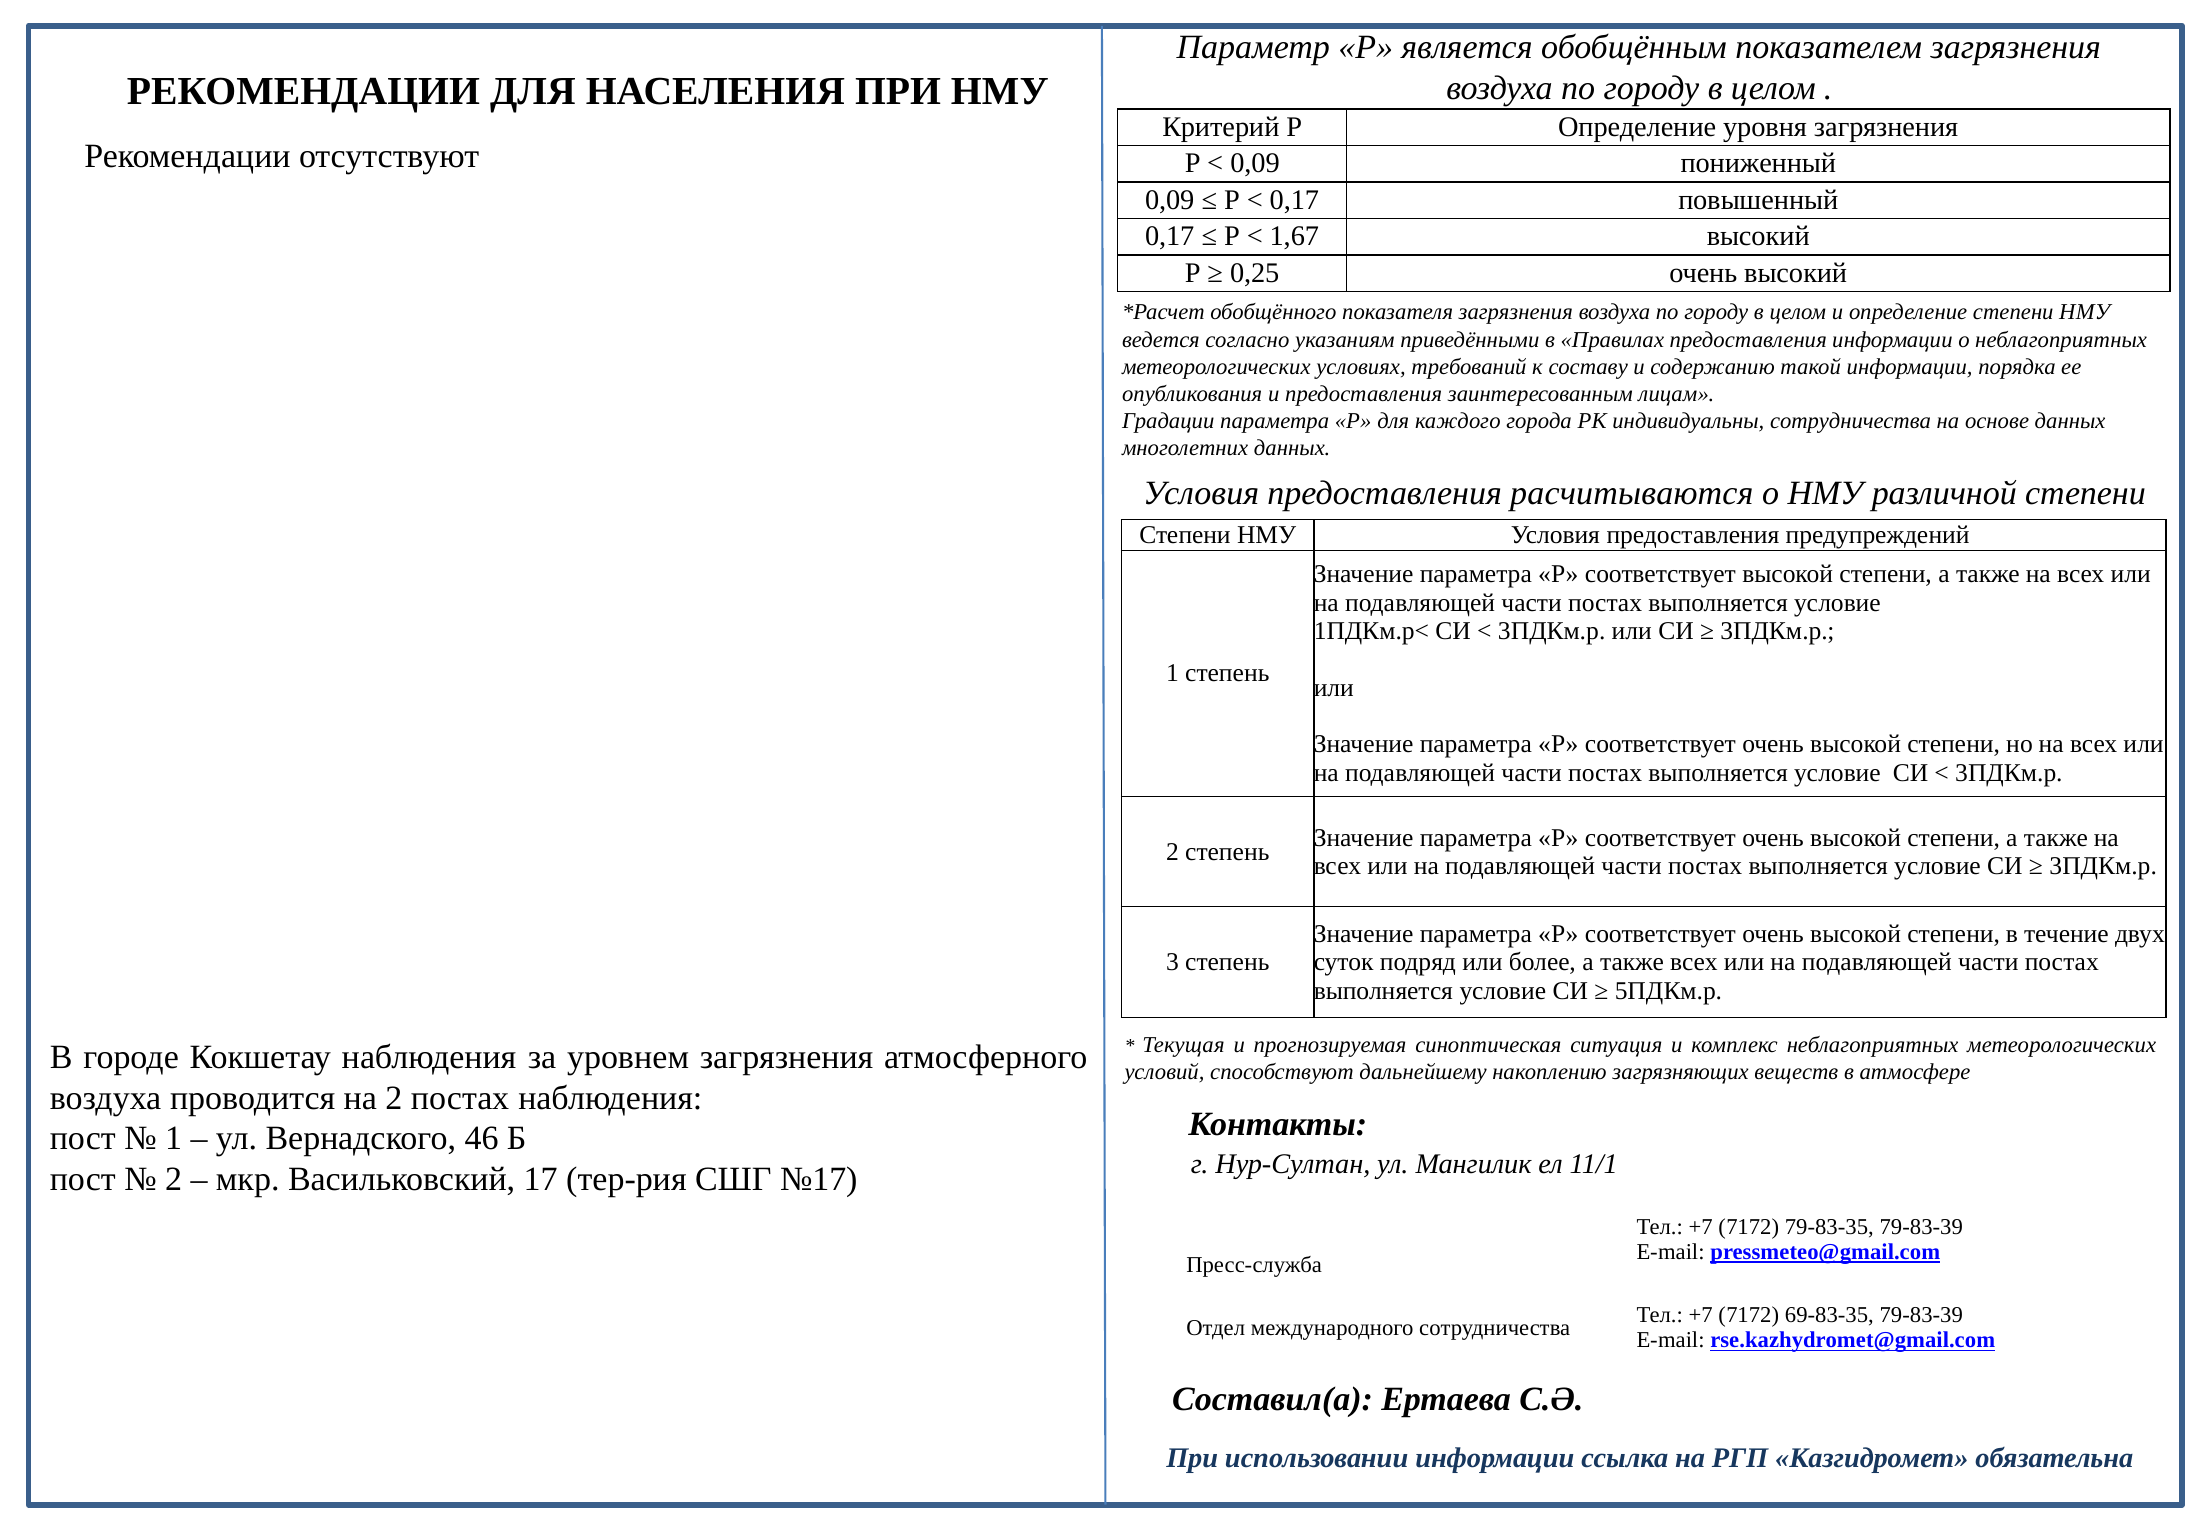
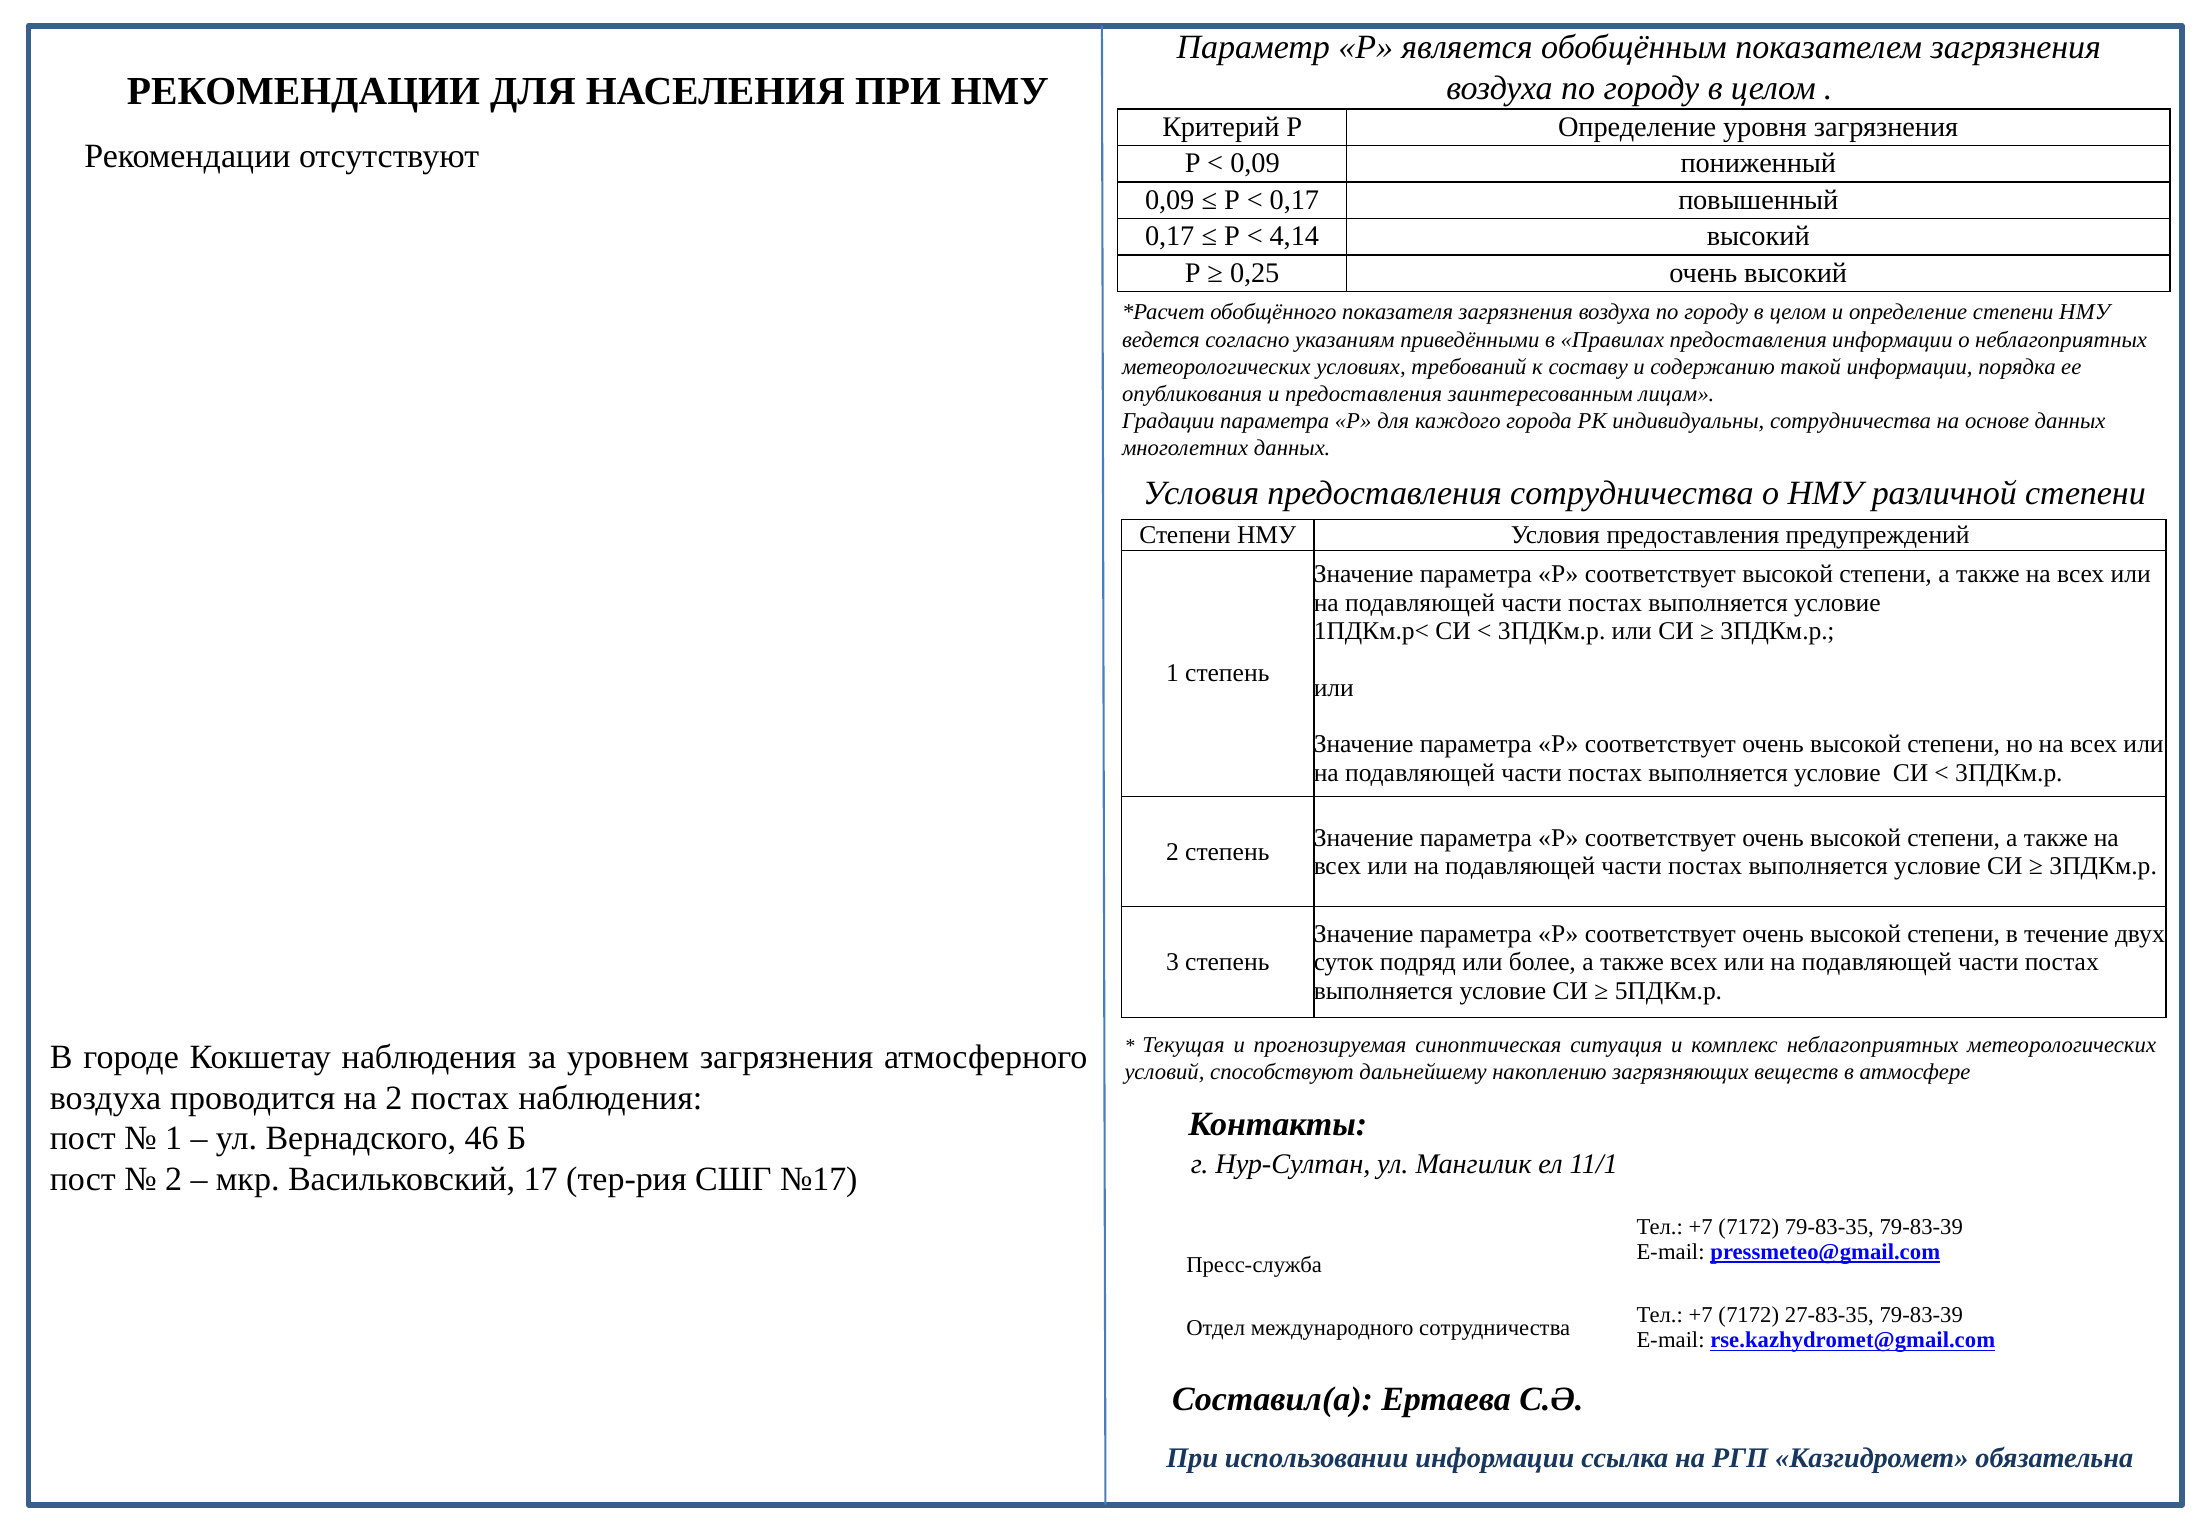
1,67: 1,67 -> 4,14
предоставления расчитываются: расчитываются -> сотрудничества
69-83-35: 69-83-35 -> 27-83-35
